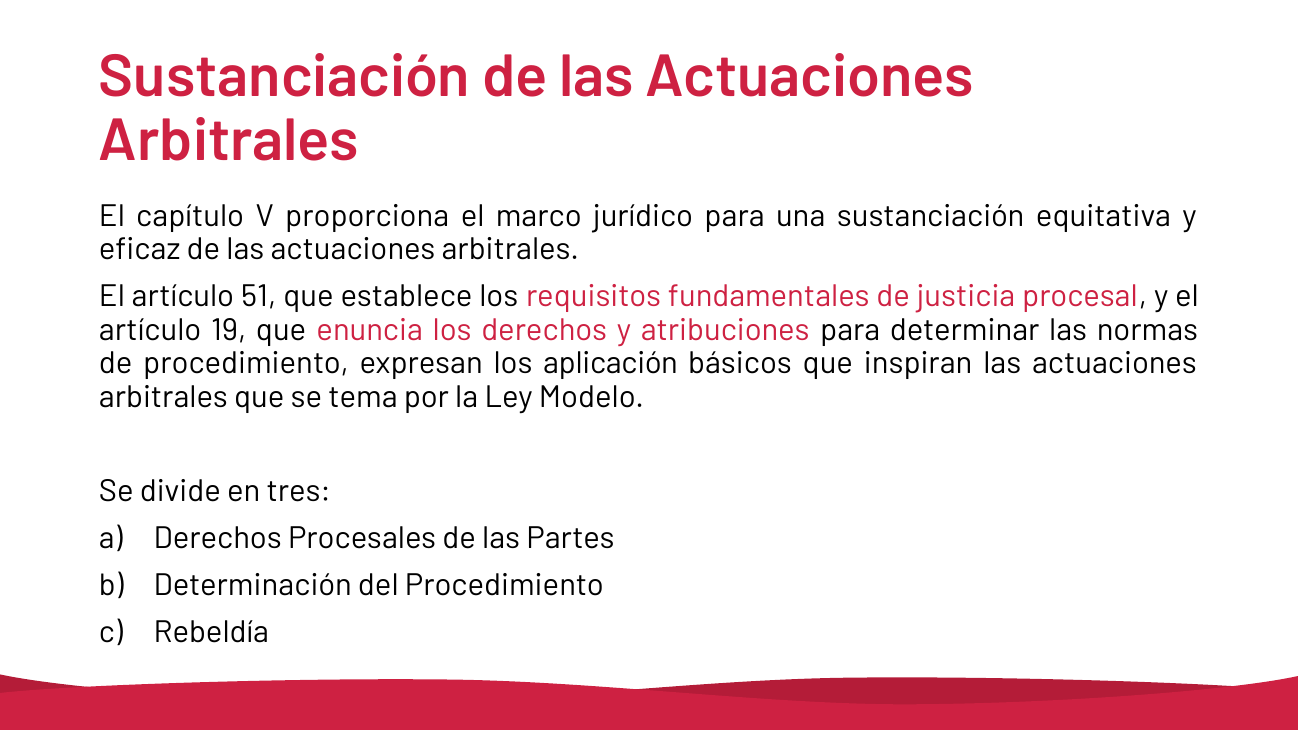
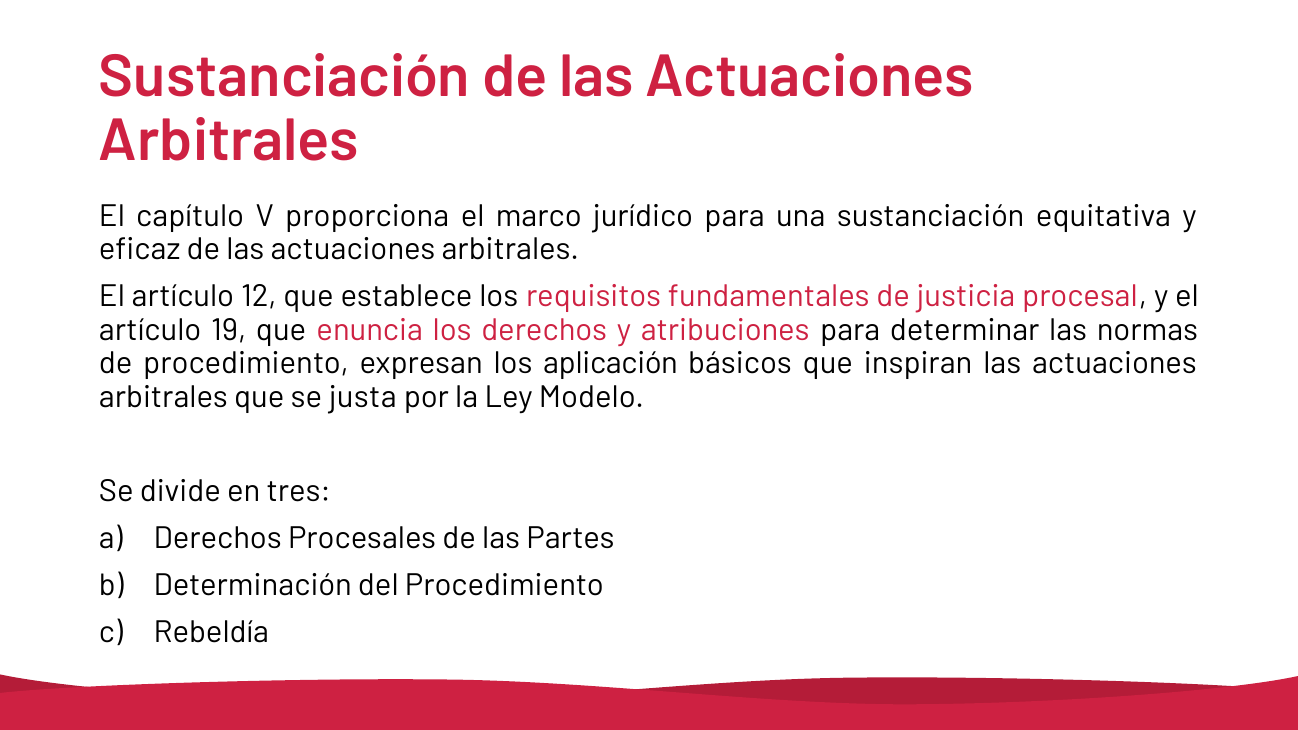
51: 51 -> 12
tema: tema -> justa
